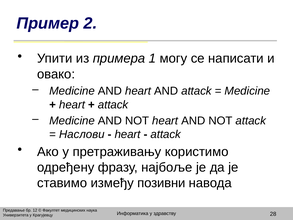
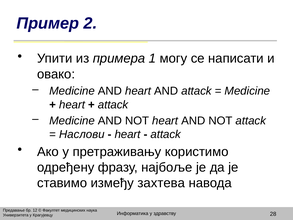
позивни: позивни -> захтева
